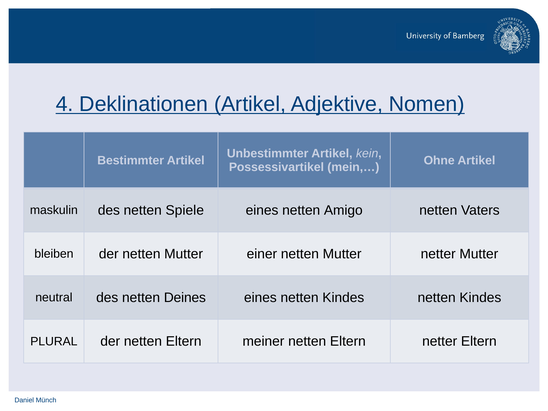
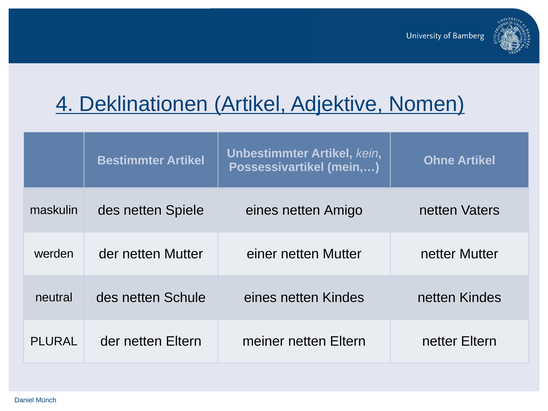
bleiben: bleiben -> werden
Deines: Deines -> Schule
